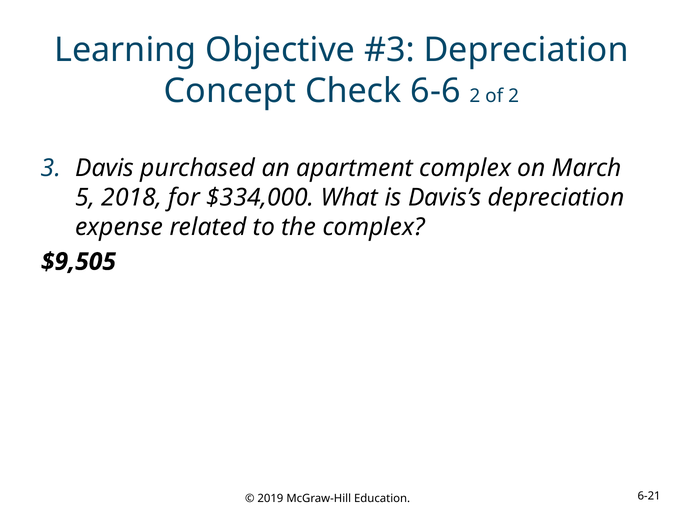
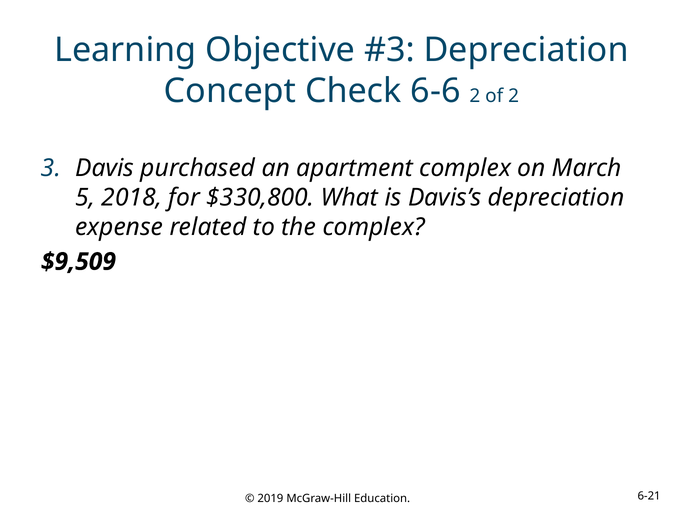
$334,000: $334,000 -> $330,800
$9,505: $9,505 -> $9,509
